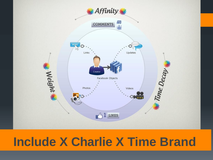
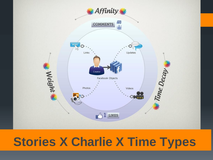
Include: Include -> Stories
Brand: Brand -> Types
